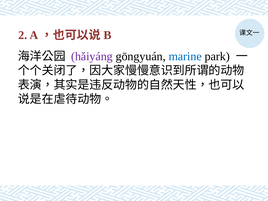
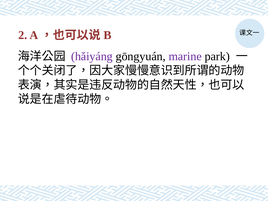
marine colour: blue -> purple
